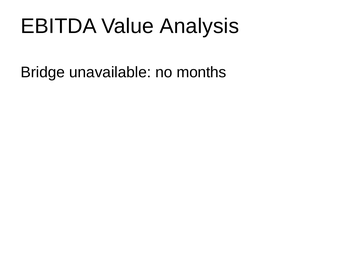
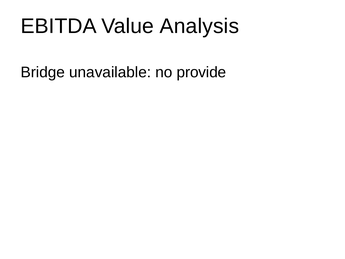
months: months -> provide
